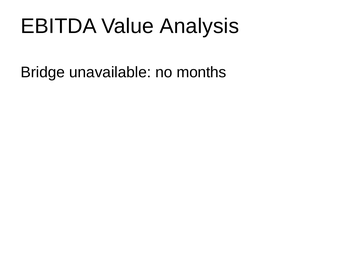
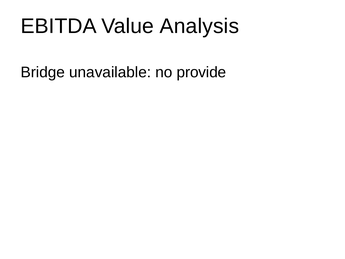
months: months -> provide
